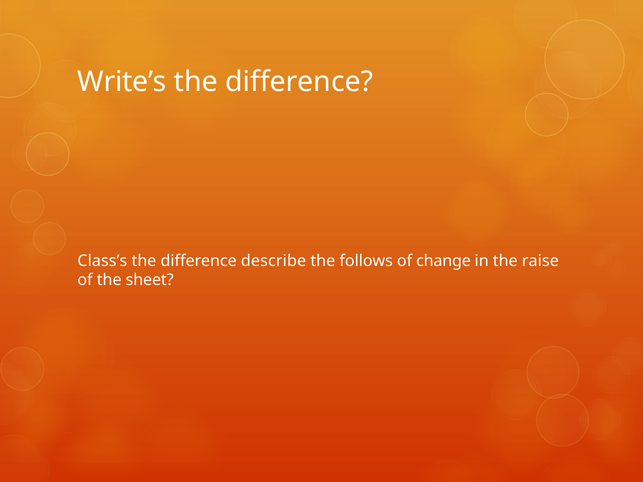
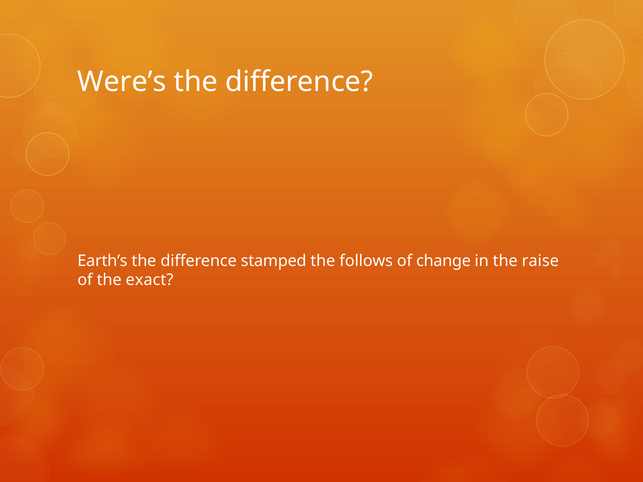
Write’s: Write’s -> Were’s
Class’s: Class’s -> Earth’s
describe: describe -> stamped
sheet: sheet -> exact
